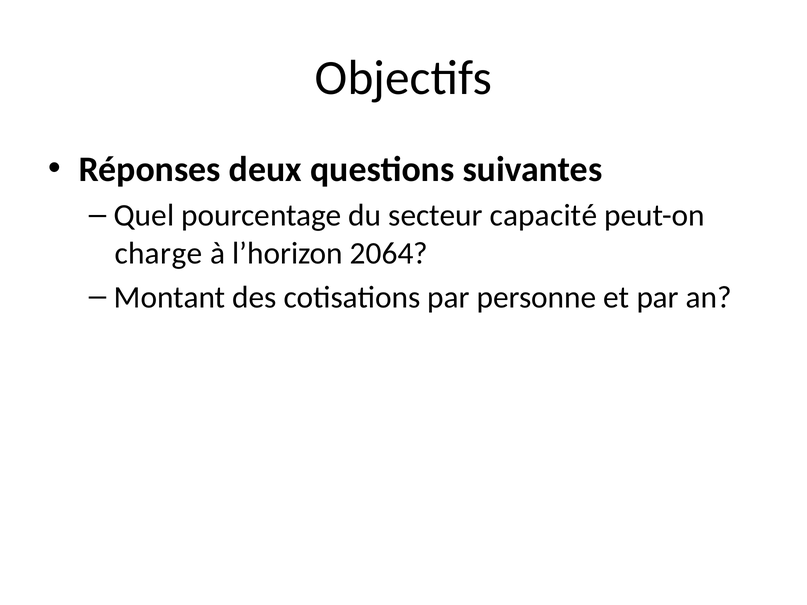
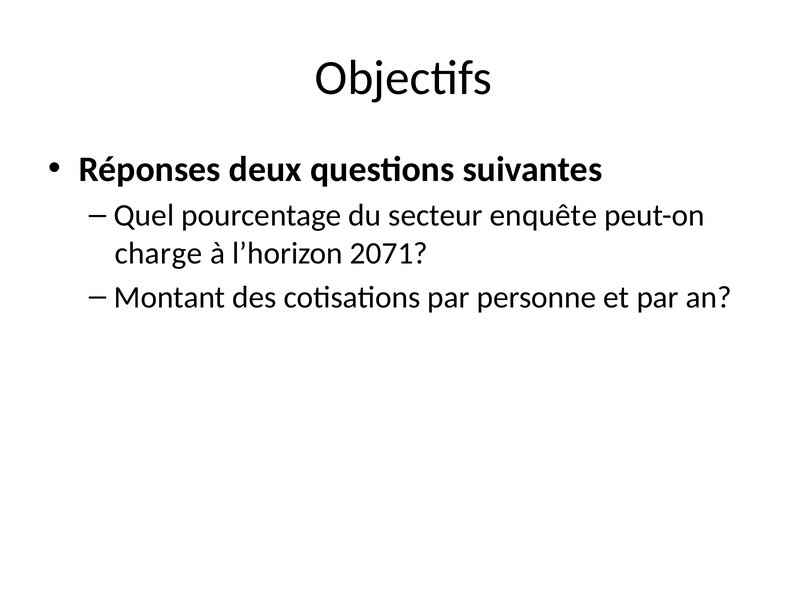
capacité: capacité -> enquête
2064: 2064 -> 2071
